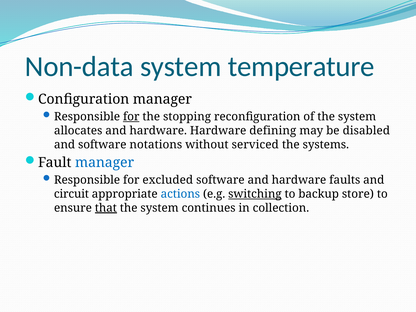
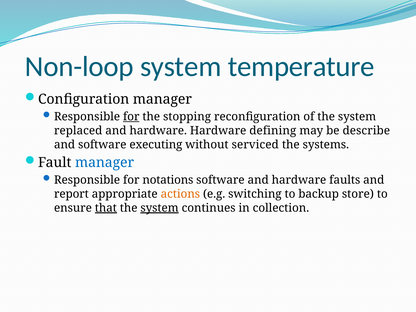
Non-data: Non-data -> Non-loop
allocates: allocates -> replaced
disabled: disabled -> describe
notations: notations -> executing
excluded: excluded -> notations
circuit: circuit -> report
actions colour: blue -> orange
switching underline: present -> none
system at (160, 208) underline: none -> present
